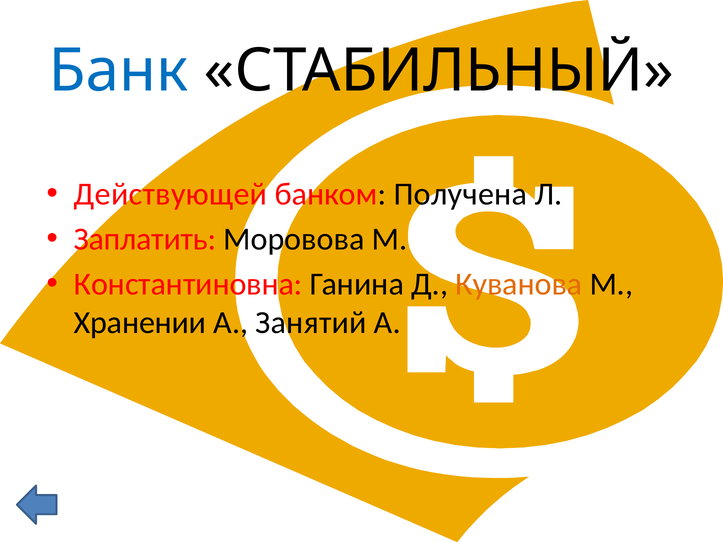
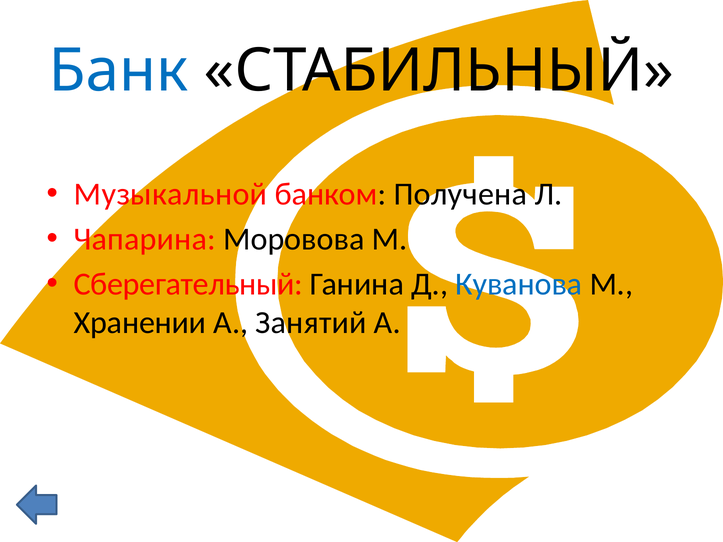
Действующей: Действующей -> Музыкальной
Заплатить: Заплатить -> Чапарина
Константиновна: Константиновна -> Сберегательный
Куванова colour: orange -> blue
